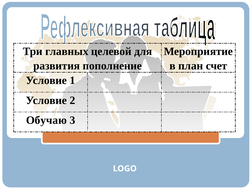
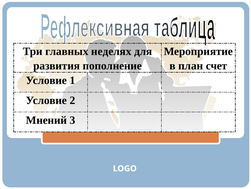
целевой: целевой -> неделях
Обучаю: Обучаю -> Мнений
